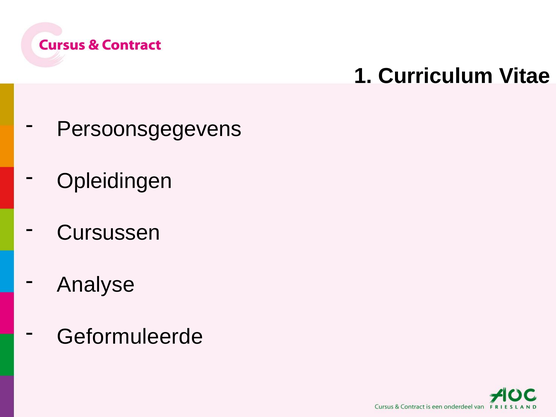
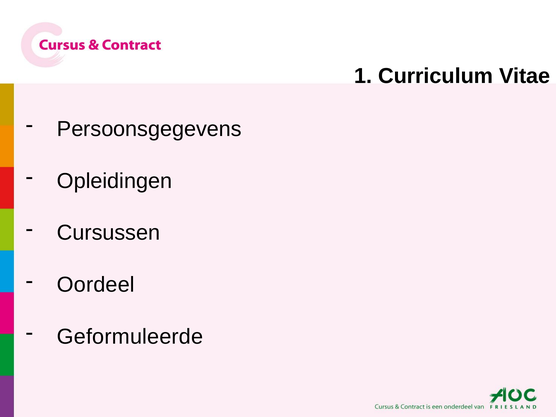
Analyse: Analyse -> Oordeel
